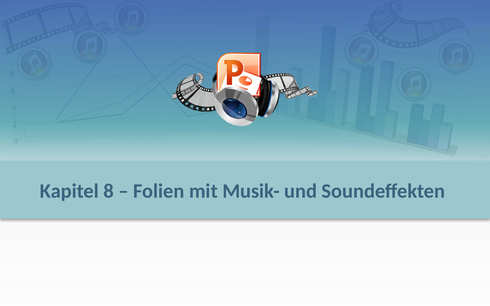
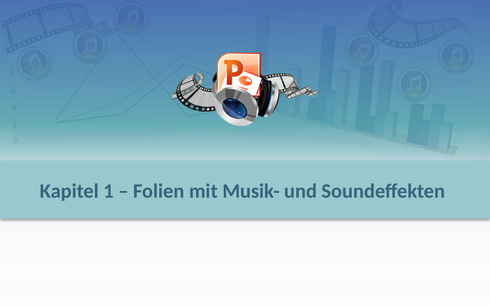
8: 8 -> 1
